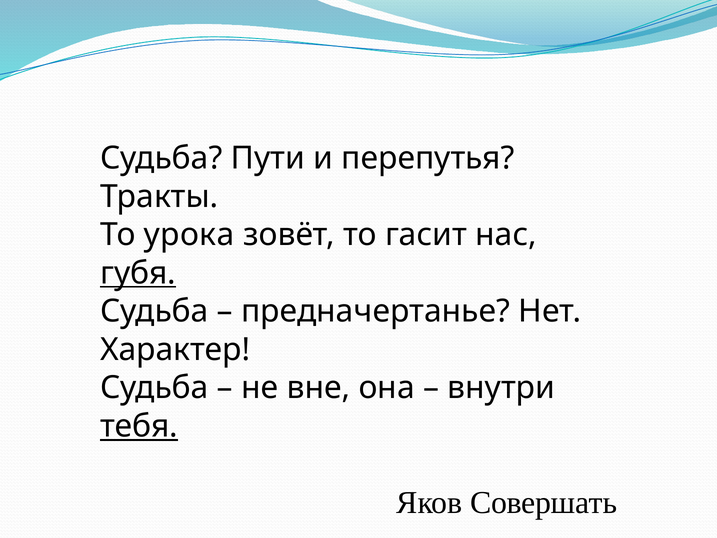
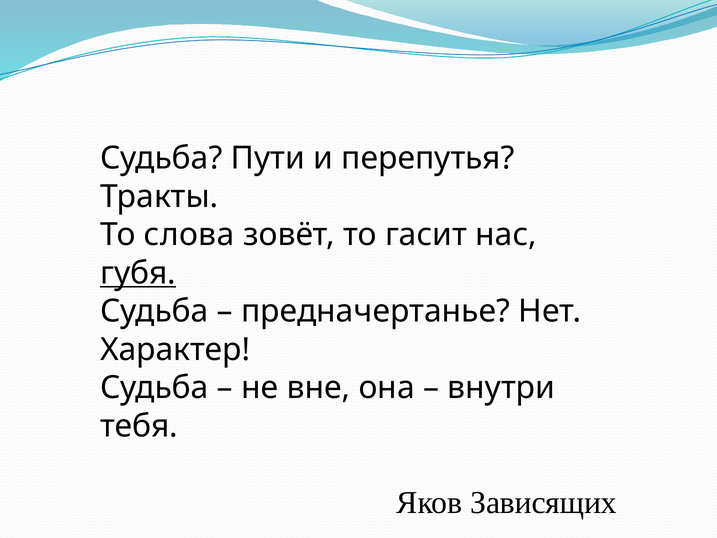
урока: урока -> слова
тебя underline: present -> none
Совершать: Совершать -> Зависящих
